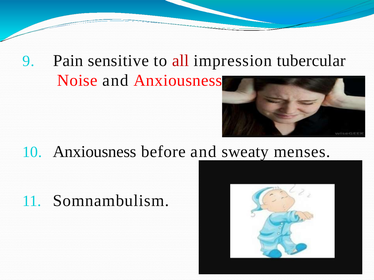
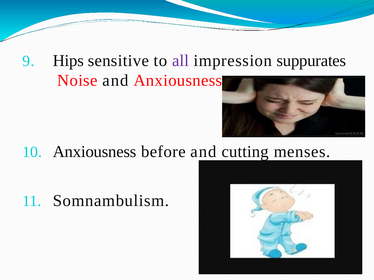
Pain: Pain -> Hips
all colour: red -> purple
tubercular: tubercular -> suppurates
sweaty: sweaty -> cutting
